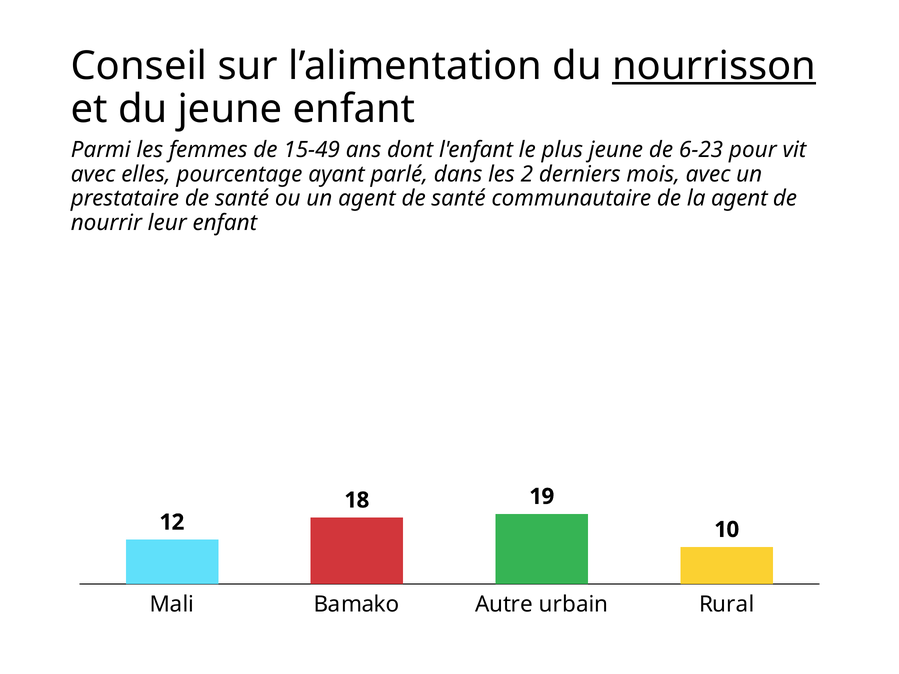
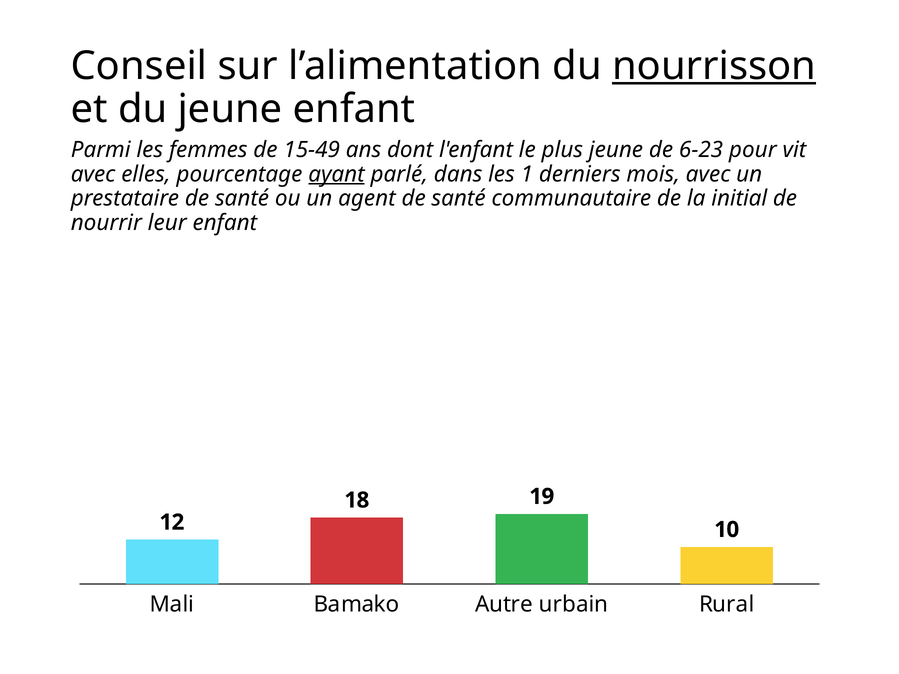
ayant underline: none -> present
2: 2 -> 1
la agent: agent -> initial
